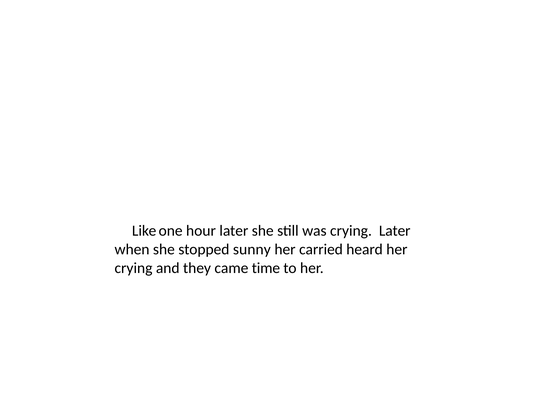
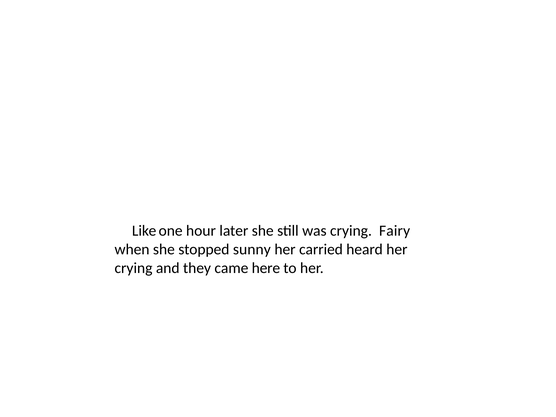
crying Later: Later -> Fairy
time: time -> here
